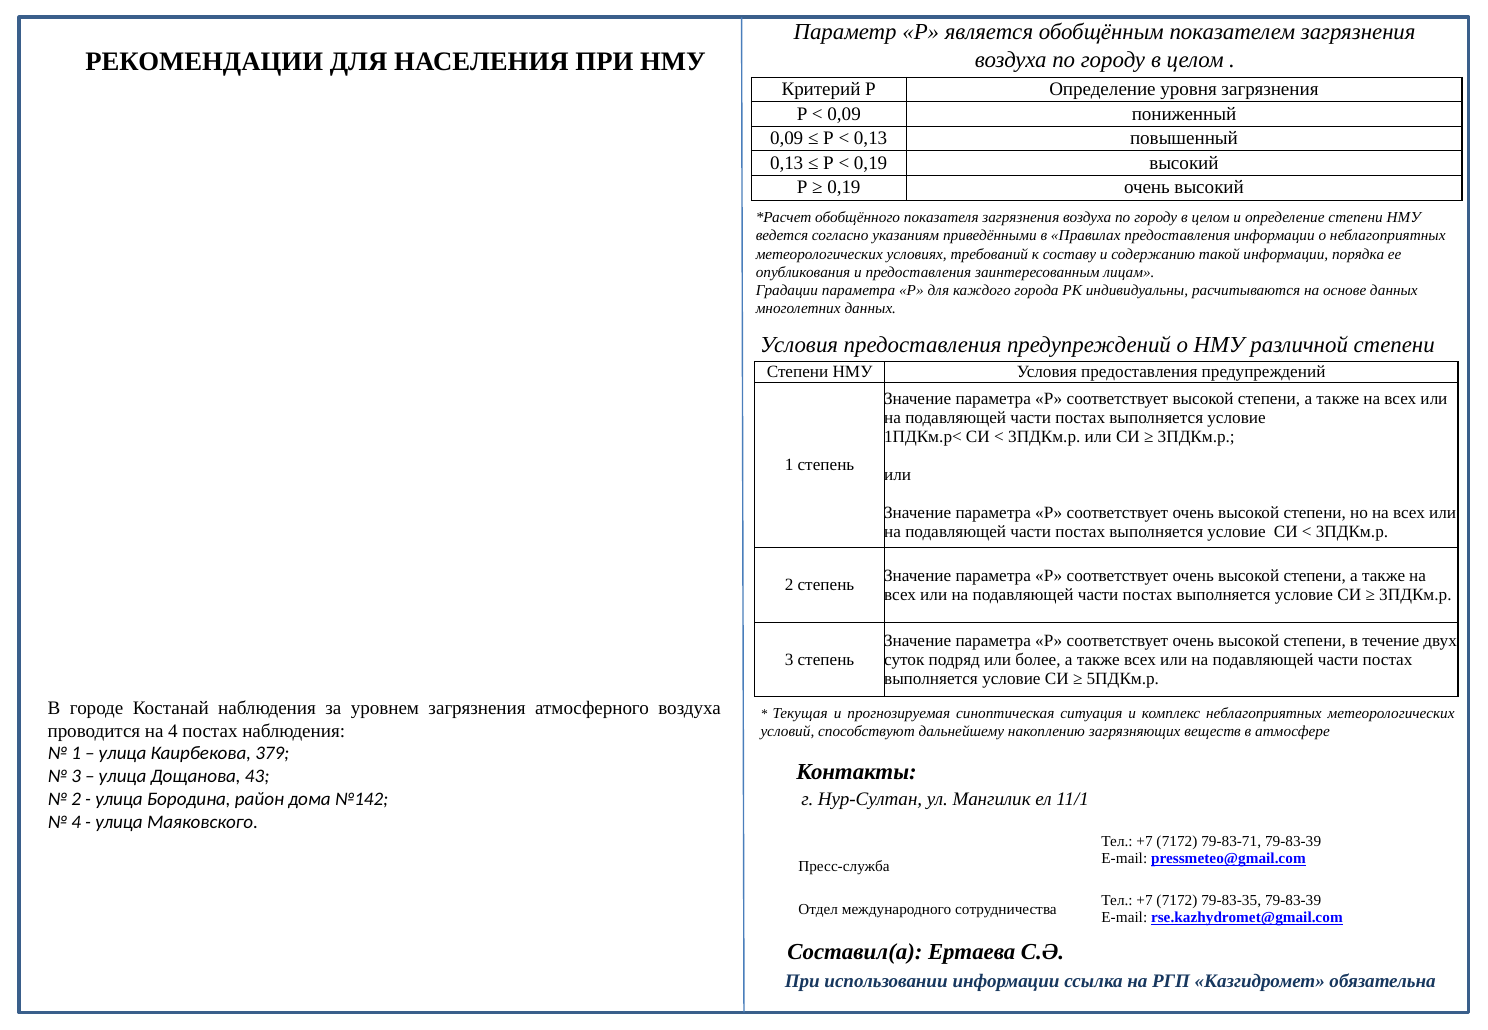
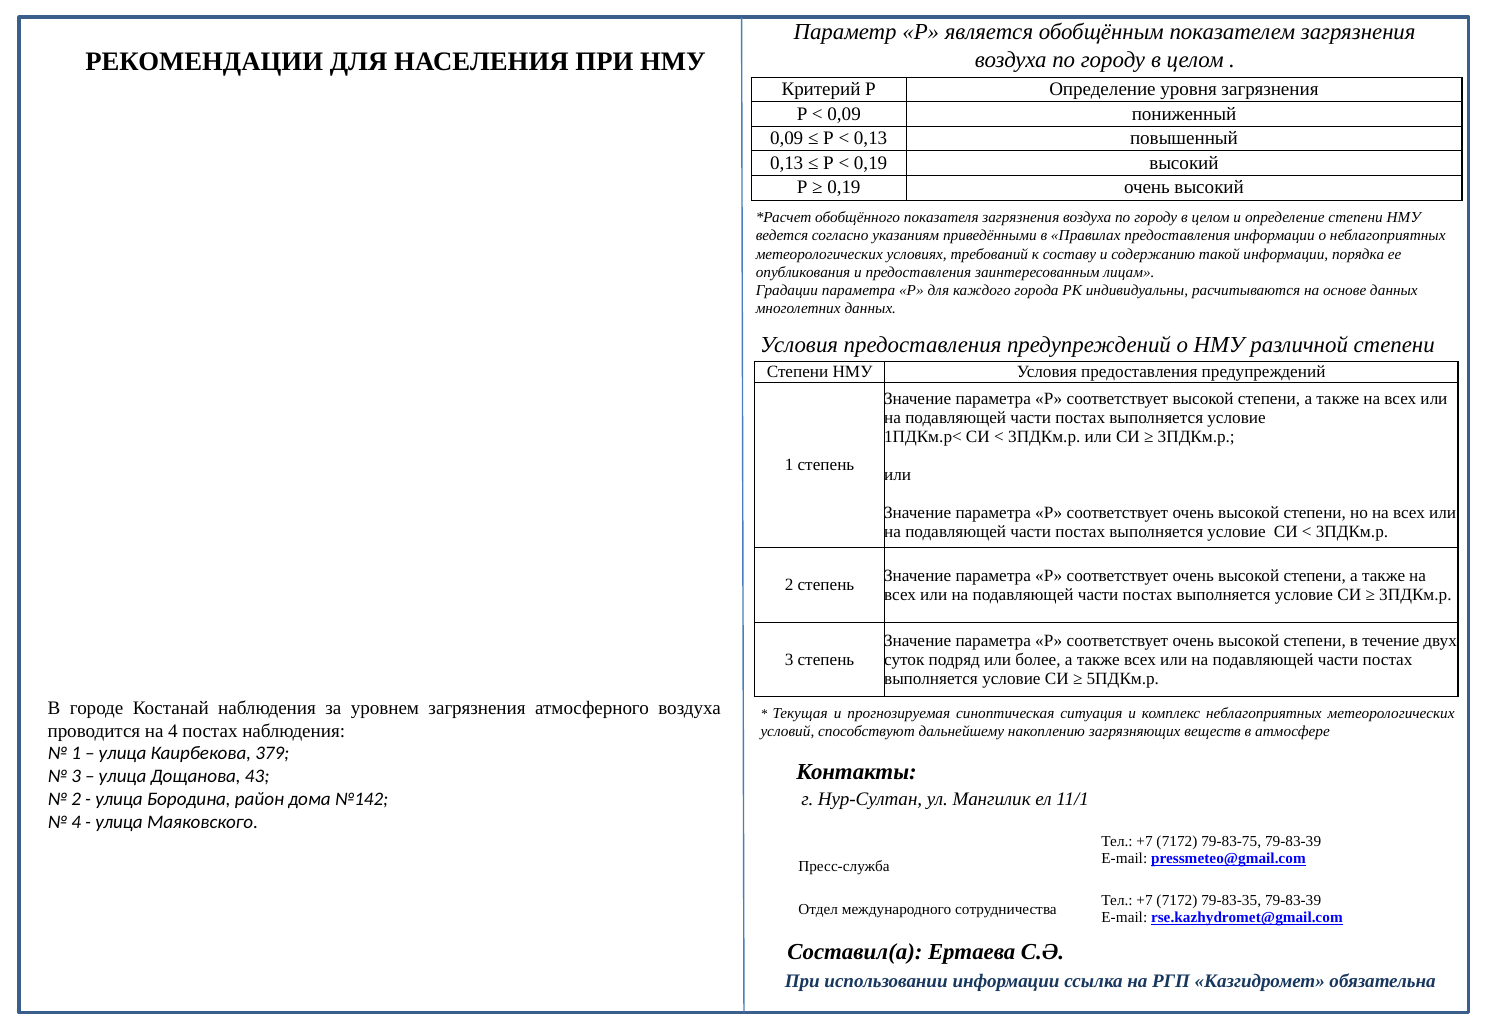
79-83-71: 79-83-71 -> 79-83-75
